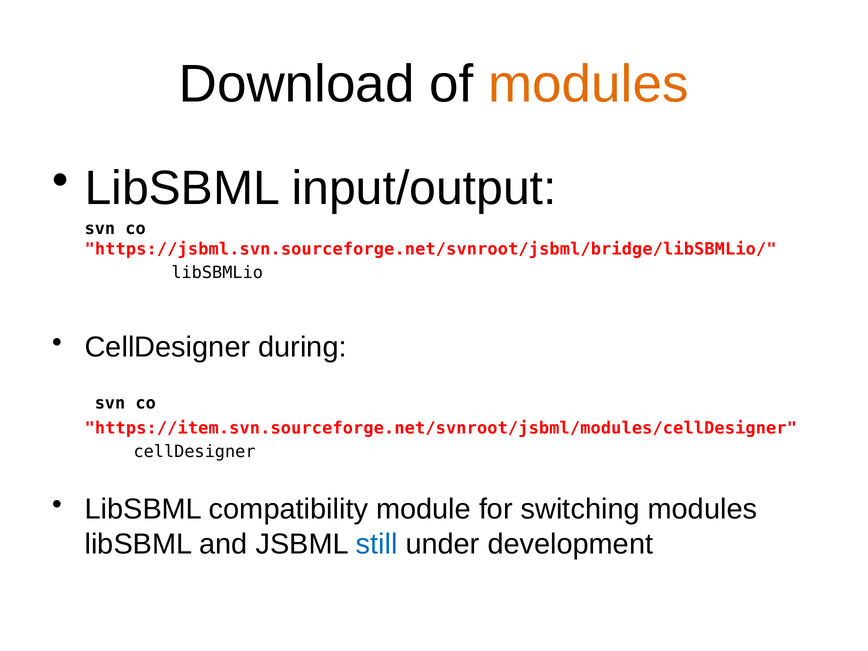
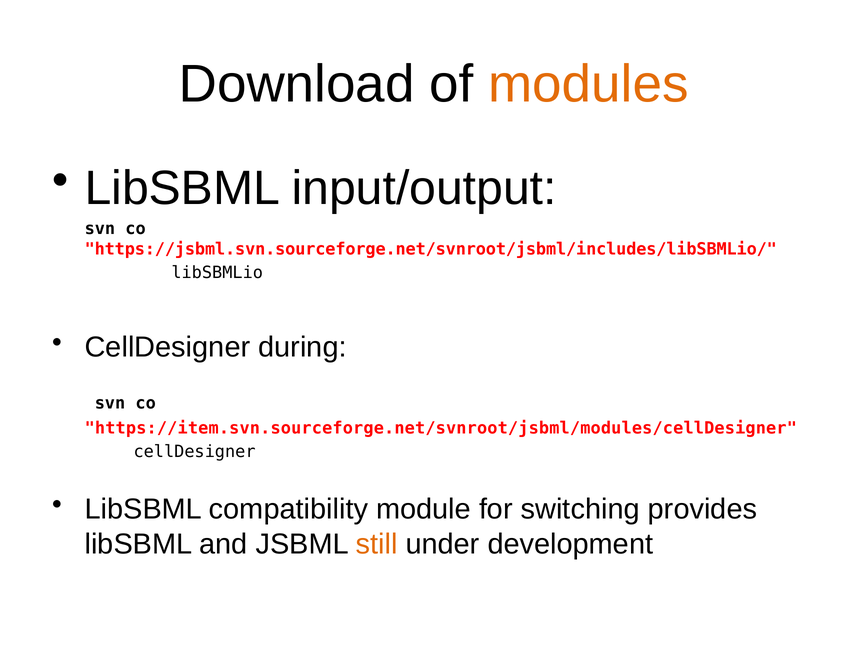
https://jsbml.svn.sourceforge.net/svnroot/jsbml/bridge/libSBMLio/: https://jsbml.svn.sourceforge.net/svnroot/jsbml/bridge/libSBMLio/ -> https://jsbml.svn.sourceforge.net/svnroot/jsbml/includes/libSBMLio/
switching modules: modules -> provides
still colour: blue -> orange
